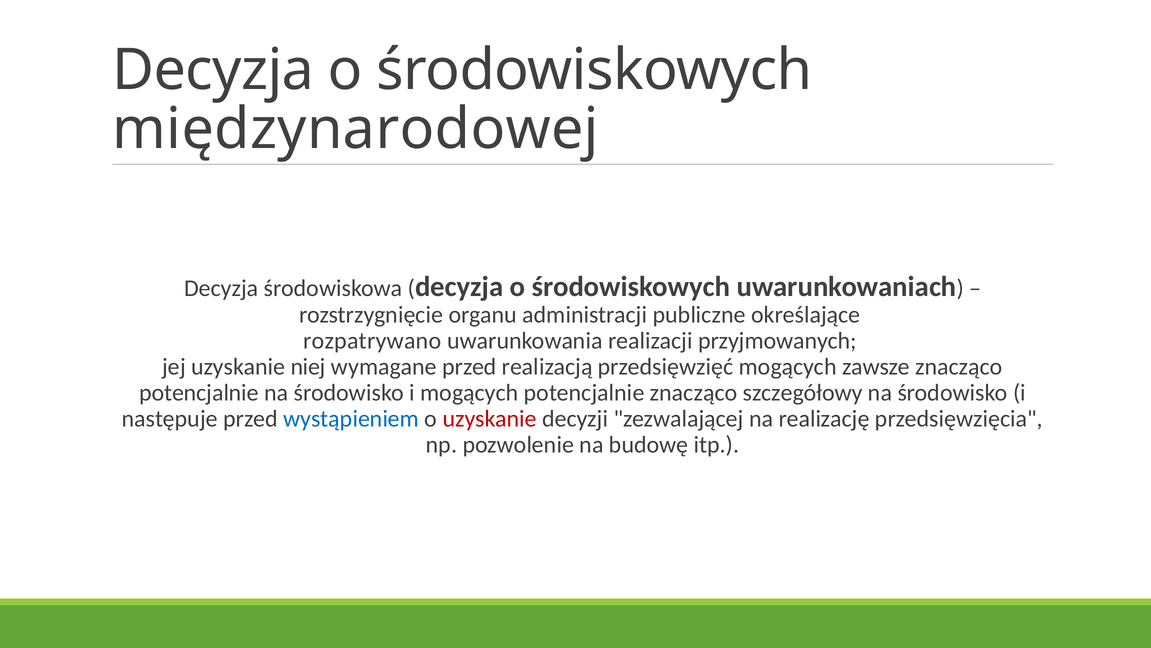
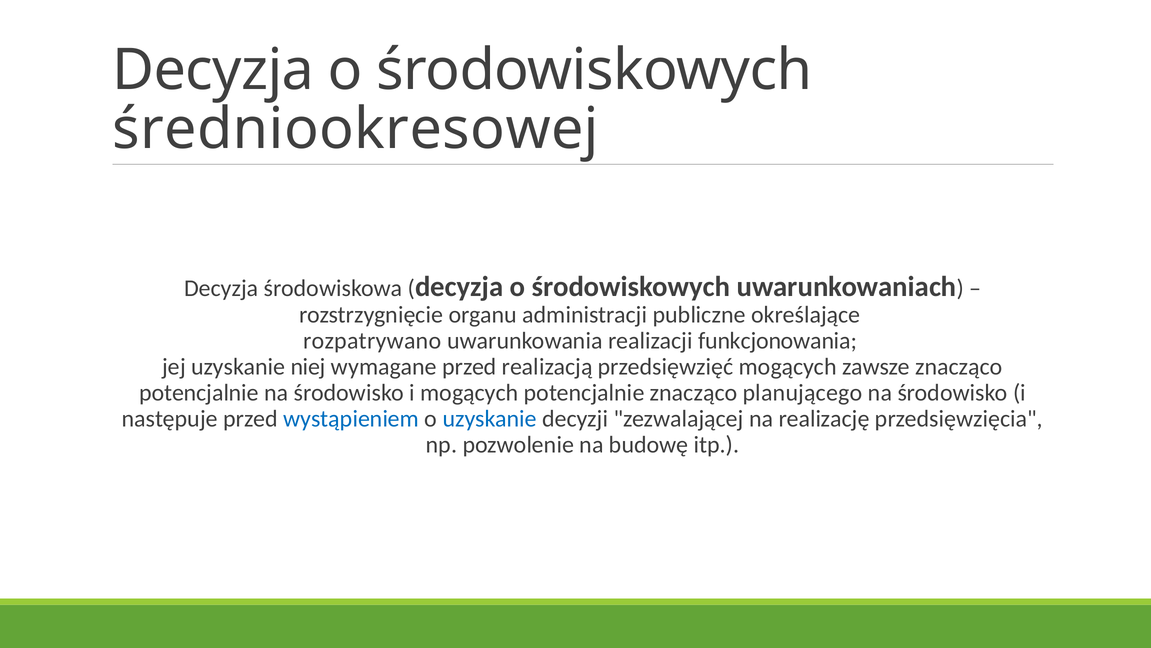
międzynarodowej: międzynarodowej -> średniookresowej
przyjmowanych: przyjmowanych -> funkcjonowania
szczegółowy: szczegółowy -> planującego
uzyskanie at (490, 418) colour: red -> blue
